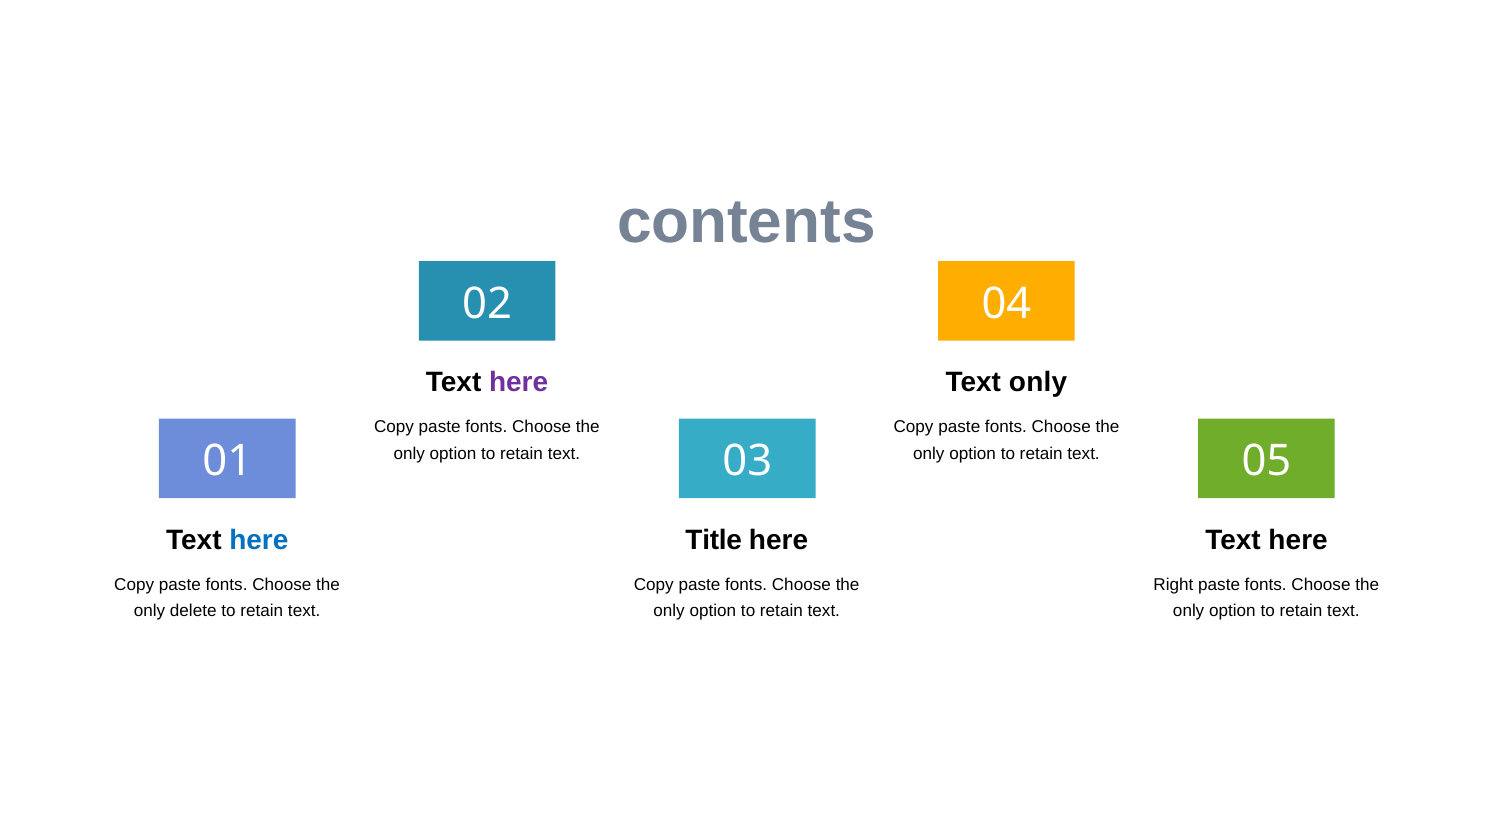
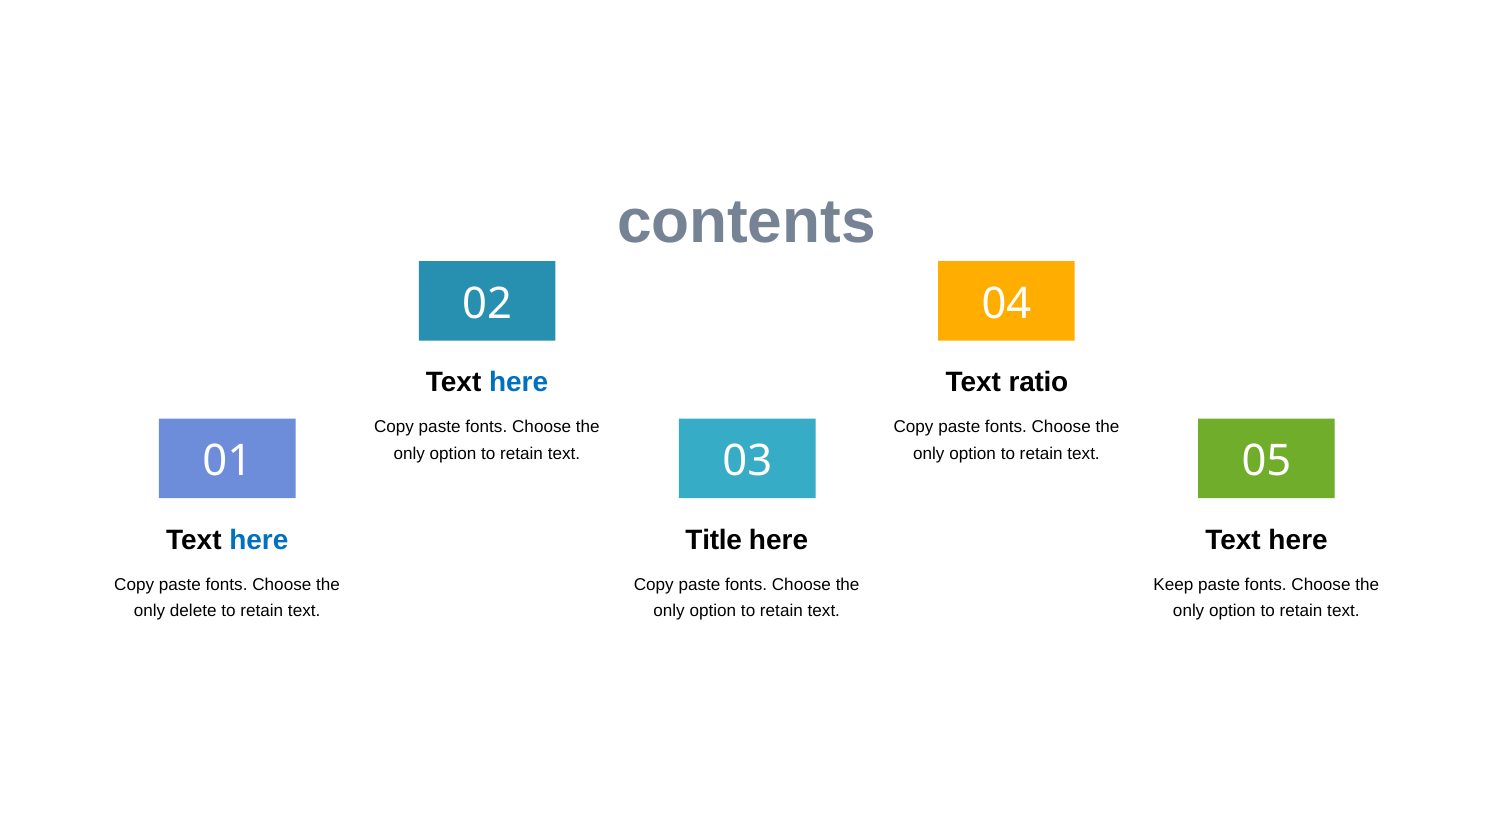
here at (519, 383) colour: purple -> blue
Text only: only -> ratio
Right: Right -> Keep
